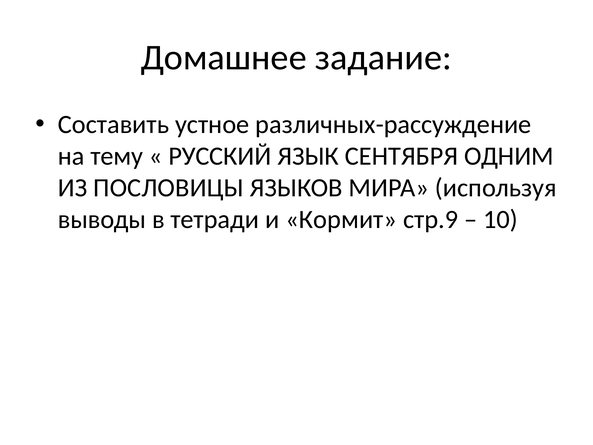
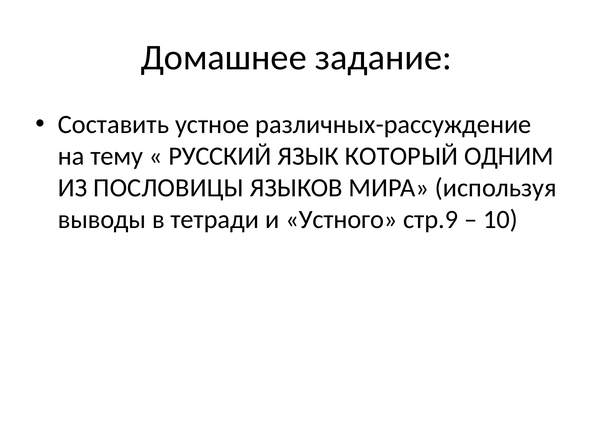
СЕНТЯБРЯ: СЕНТЯБРЯ -> КОТОРЫЙ
Кормит: Кормит -> Устного
